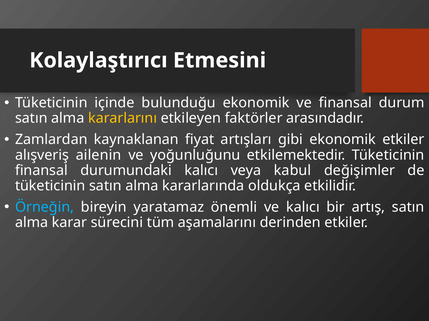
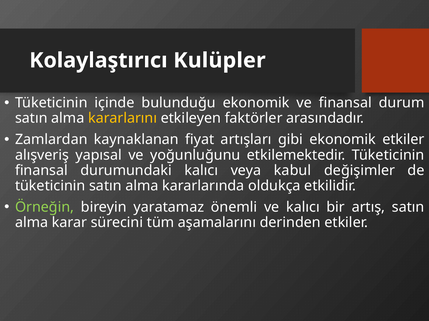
Etmesini: Etmesini -> Kulüpler
ailenin: ailenin -> yapısal
Örneğin colour: light blue -> light green
